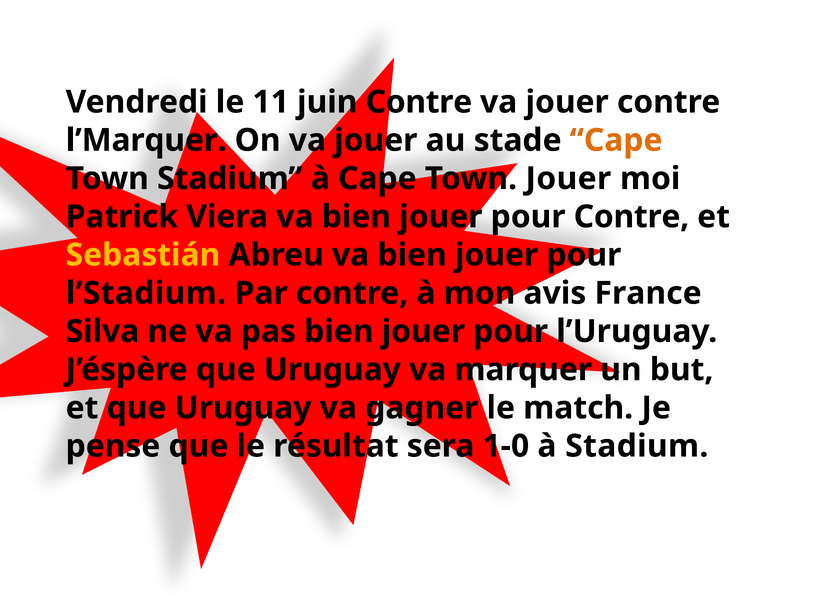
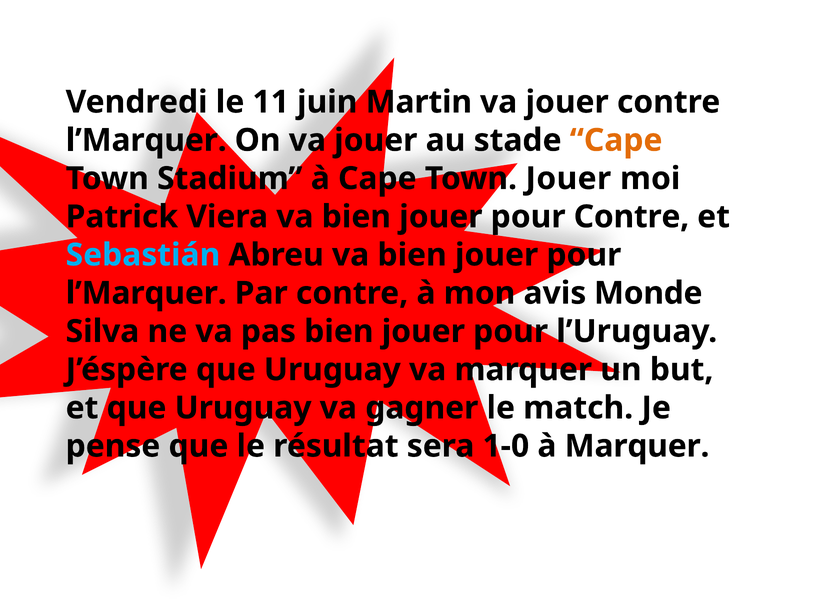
juin Contre: Contre -> Martin
Sebastián colour: yellow -> light blue
l’Stadium at (146, 293): l’Stadium -> l’Marquer
France: France -> Monde
à Stadium: Stadium -> Marquer
